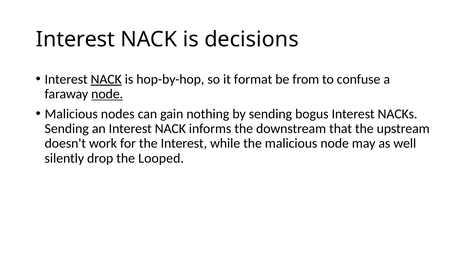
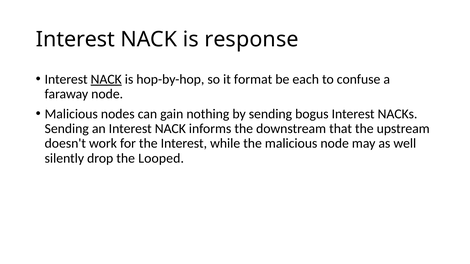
decisions: decisions -> response
from: from -> each
node at (107, 94) underline: present -> none
